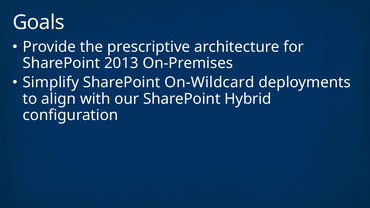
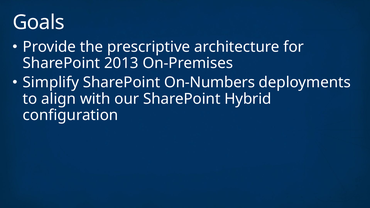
On-Wildcard: On-Wildcard -> On-Numbers
